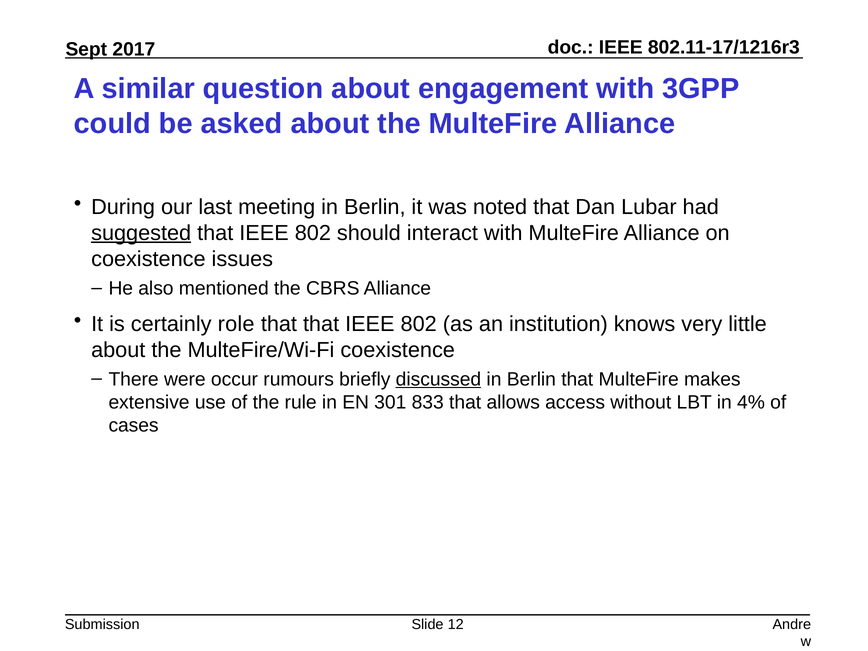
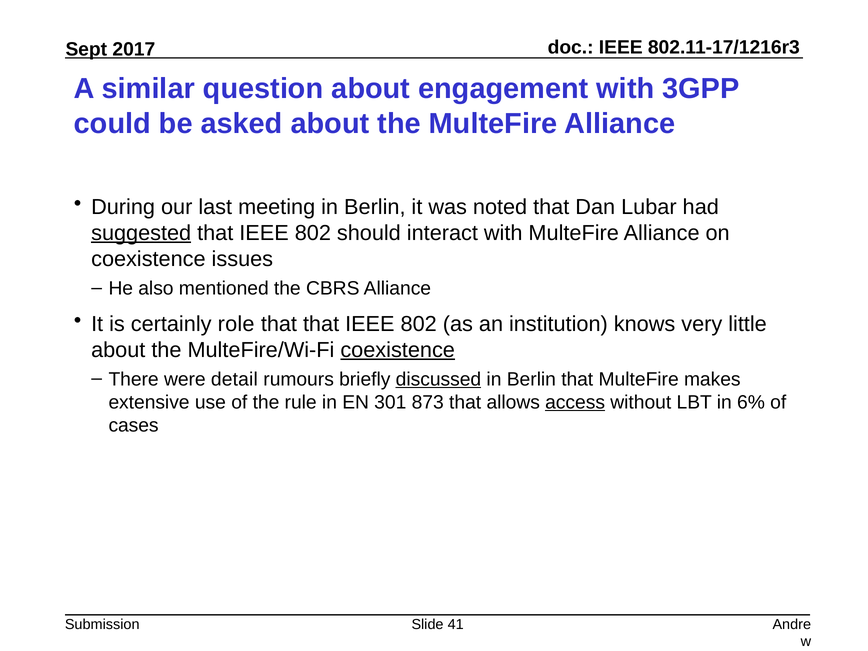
coexistence at (398, 350) underline: none -> present
occur: occur -> detail
833: 833 -> 873
access underline: none -> present
4%: 4% -> 6%
12: 12 -> 41
